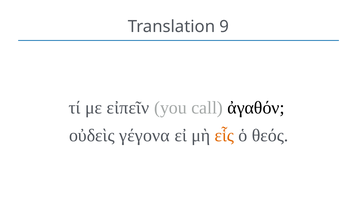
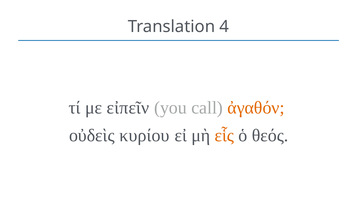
9: 9 -> 4
ἀγαθόν colour: black -> orange
γέγονα: γέγονα -> κυρίου
